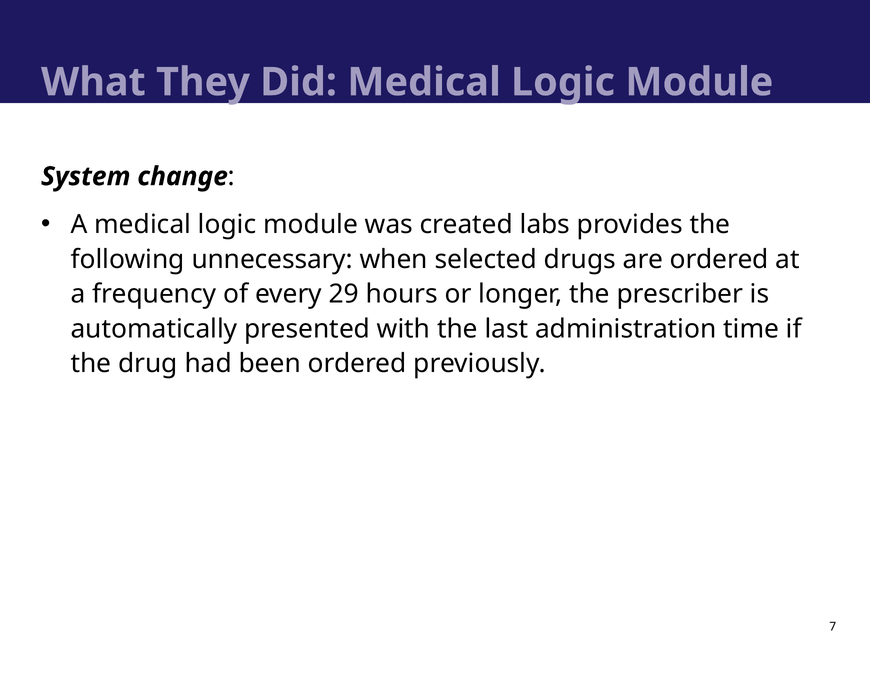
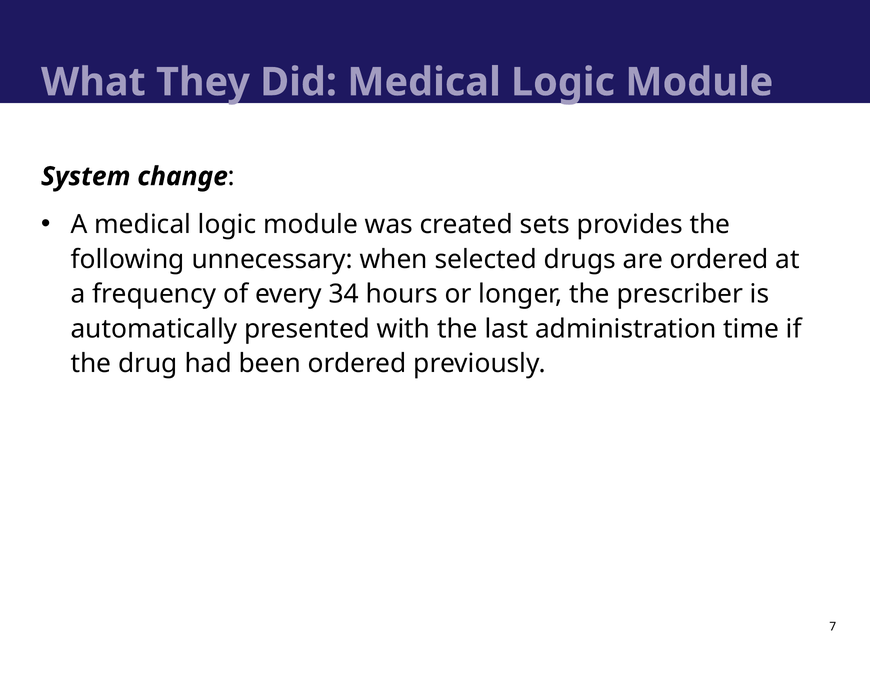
labs: labs -> sets
29: 29 -> 34
